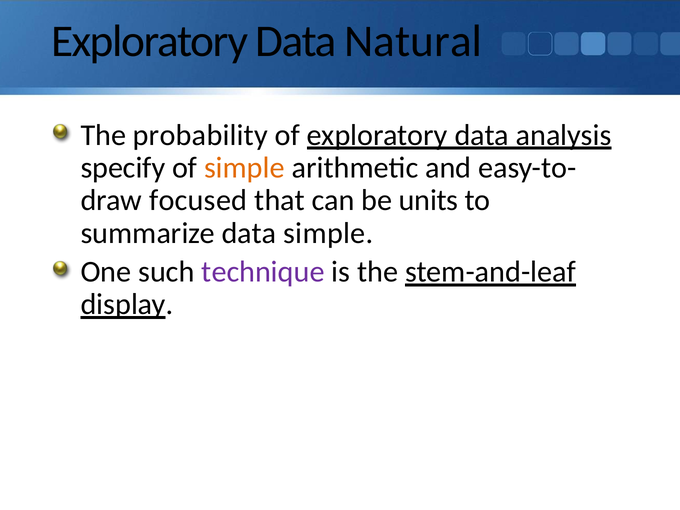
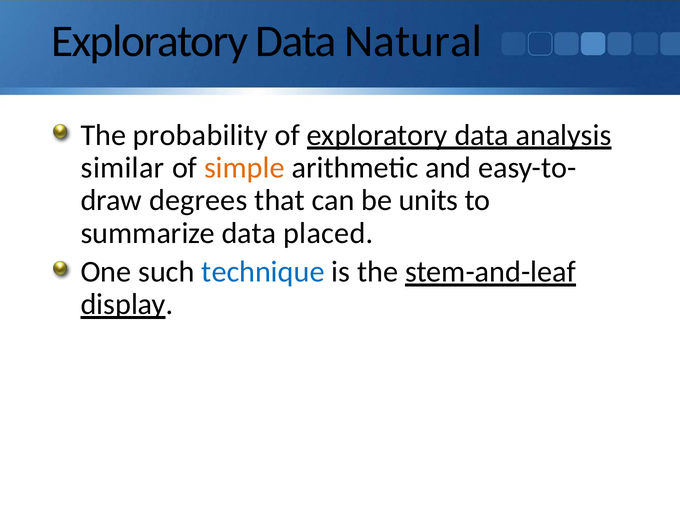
specify: specify -> similar
focused: focused -> degrees
data simple: simple -> placed
technique colour: purple -> blue
